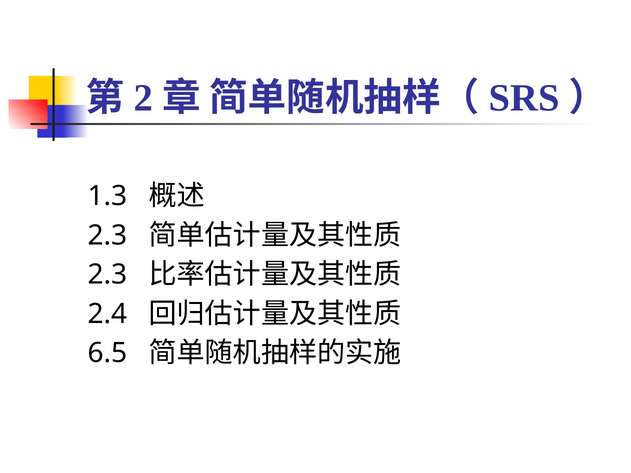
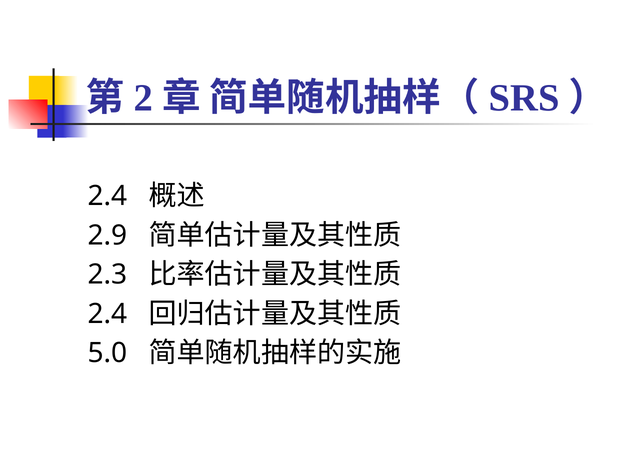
1.3 at (108, 196): 1.3 -> 2.4
2.3 at (108, 236): 2.3 -> 2.9
6.5: 6.5 -> 5.0
